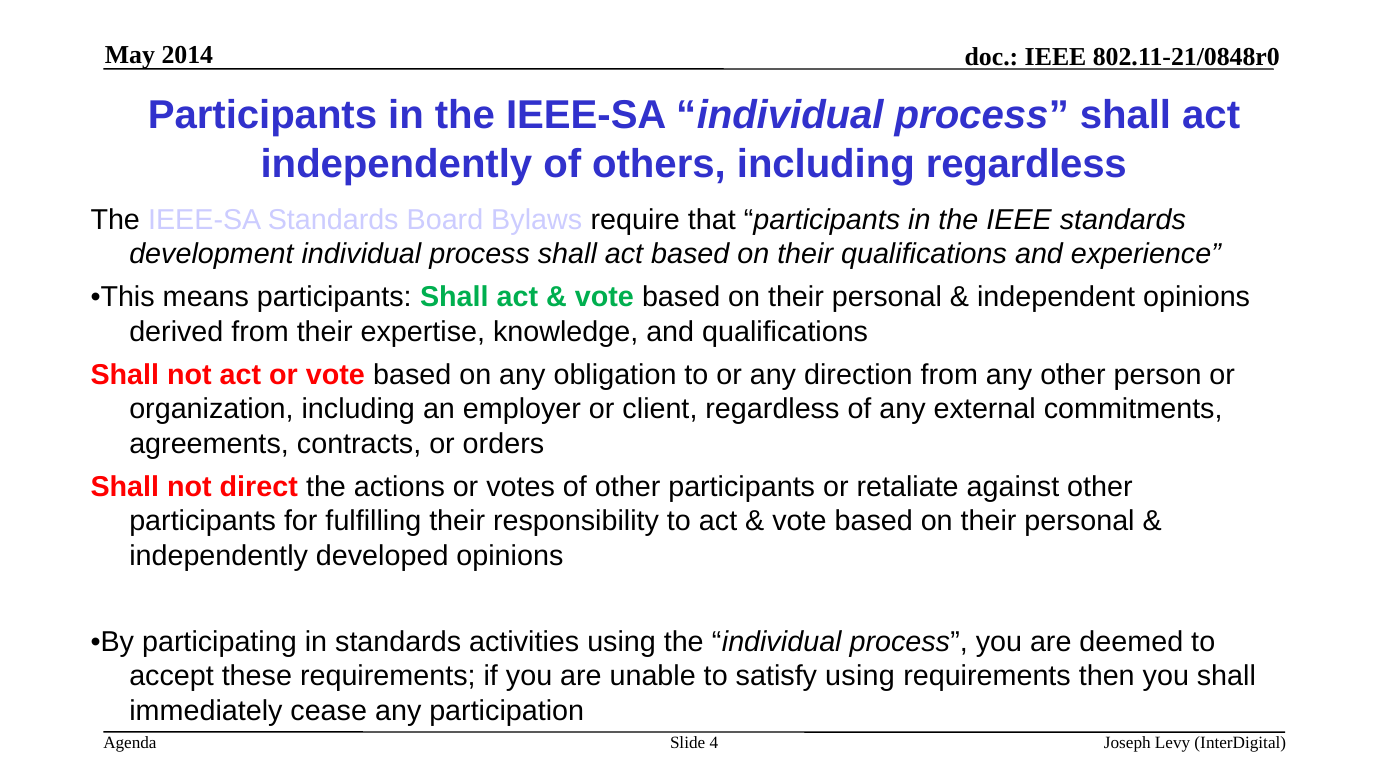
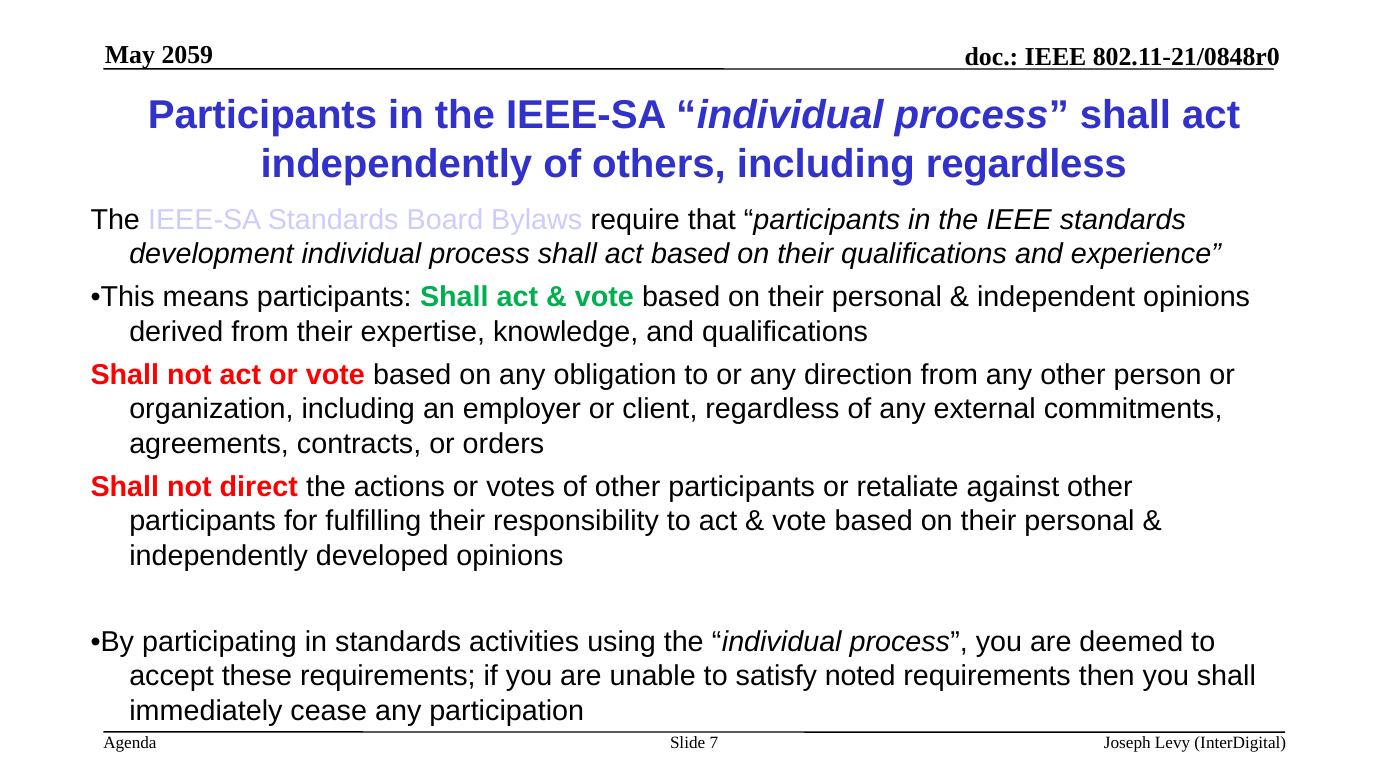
2014: 2014 -> 2059
satisfy using: using -> noted
4: 4 -> 7
